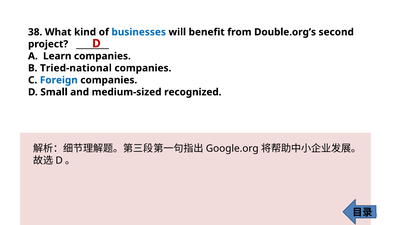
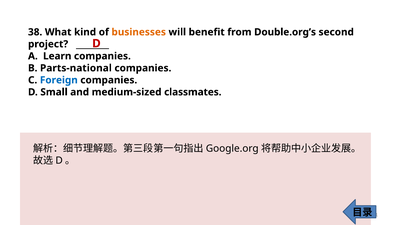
businesses colour: blue -> orange
Tried-national: Tried-national -> Parts-national
recognized: recognized -> classmates
